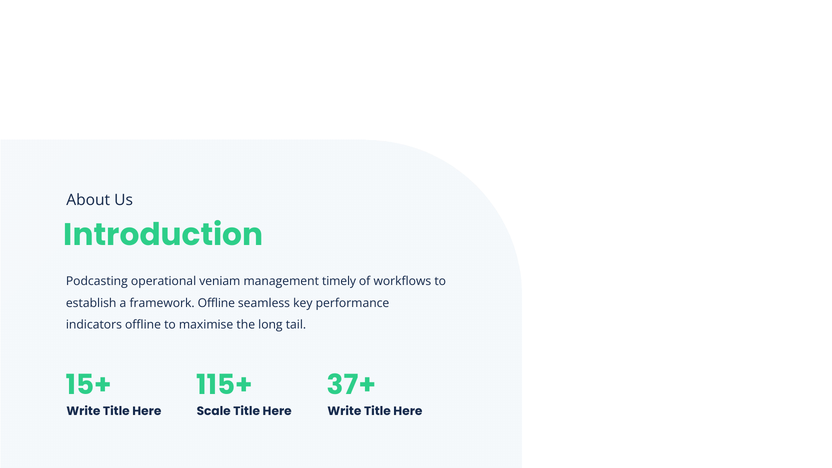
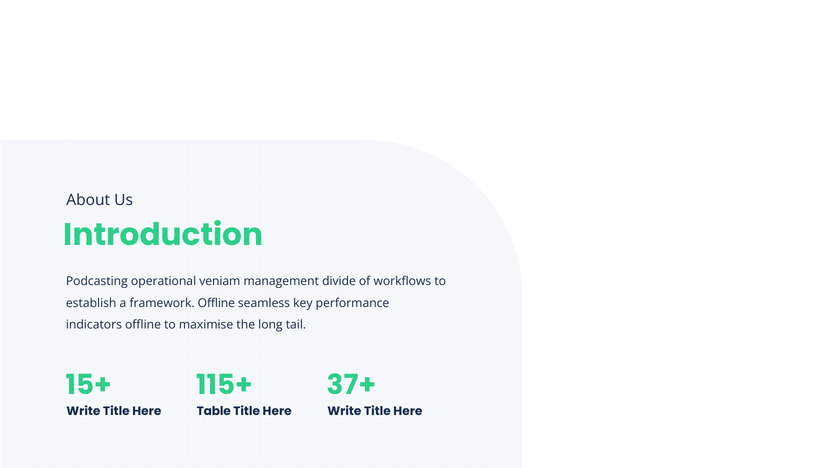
timely: timely -> divide
Scale: Scale -> Table
